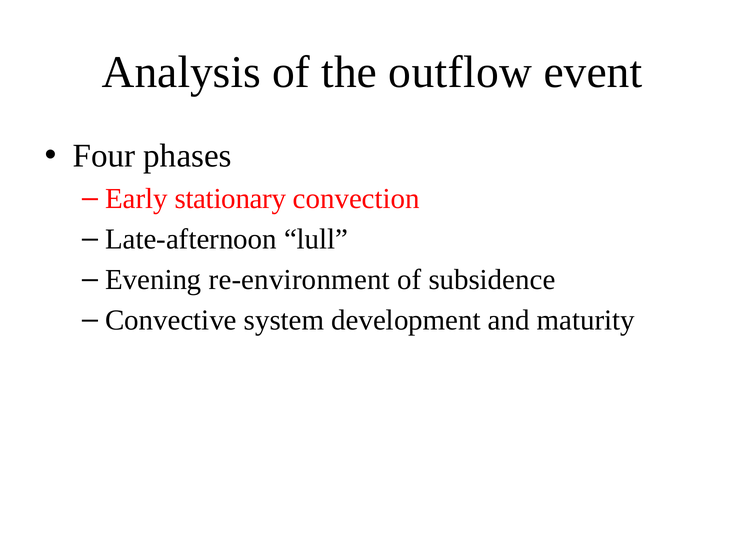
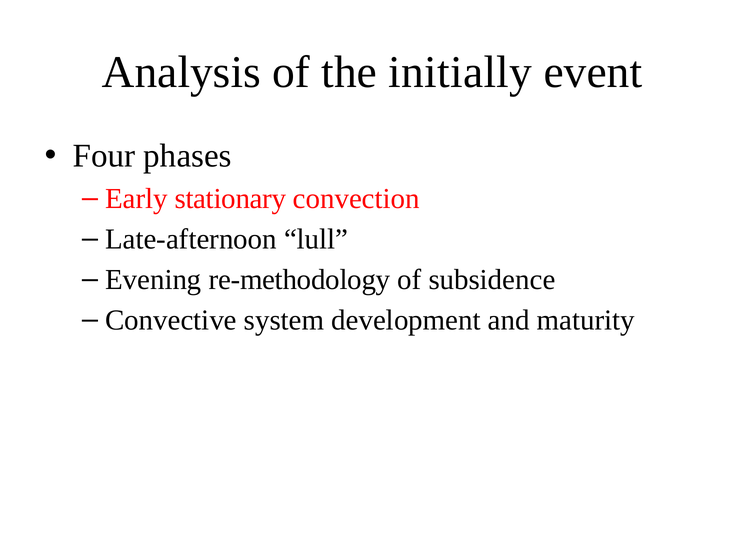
outflow: outflow -> initially
re-environment: re-environment -> re-methodology
